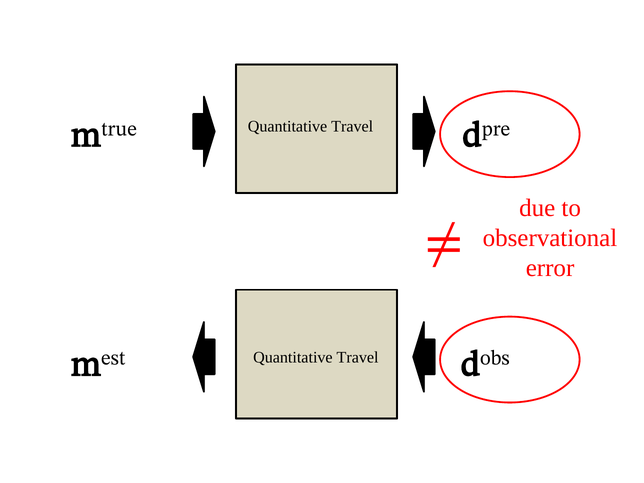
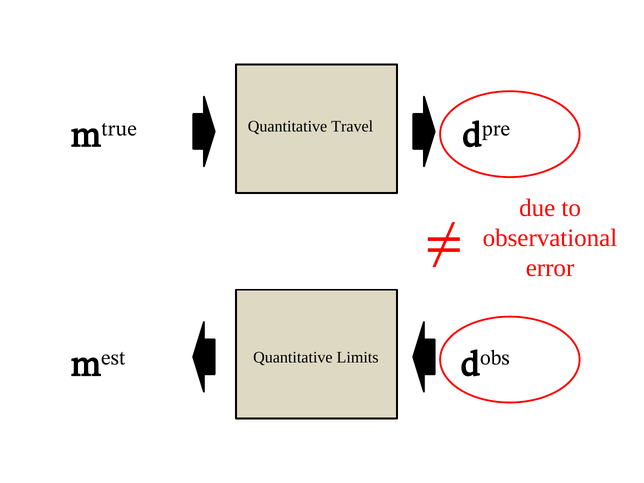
Travel at (358, 357): Travel -> Limits
